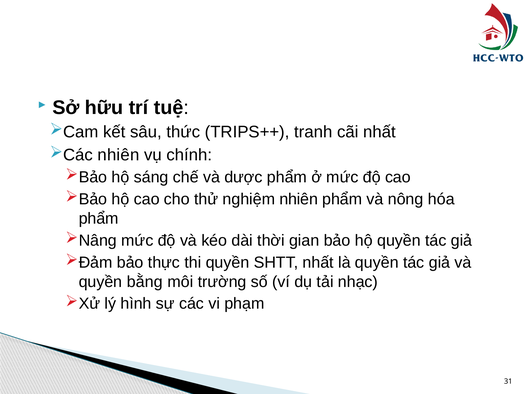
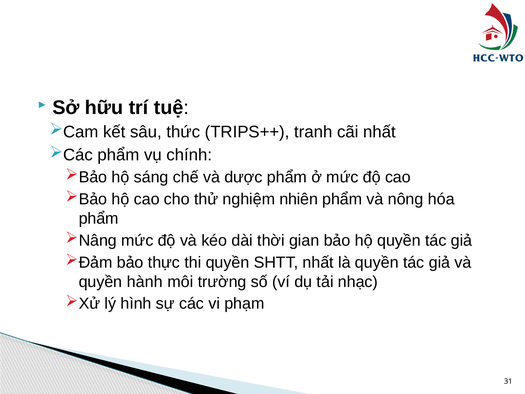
nhiên at (118, 155): nhiên -> phẩm
bằng: bằng -> hành
